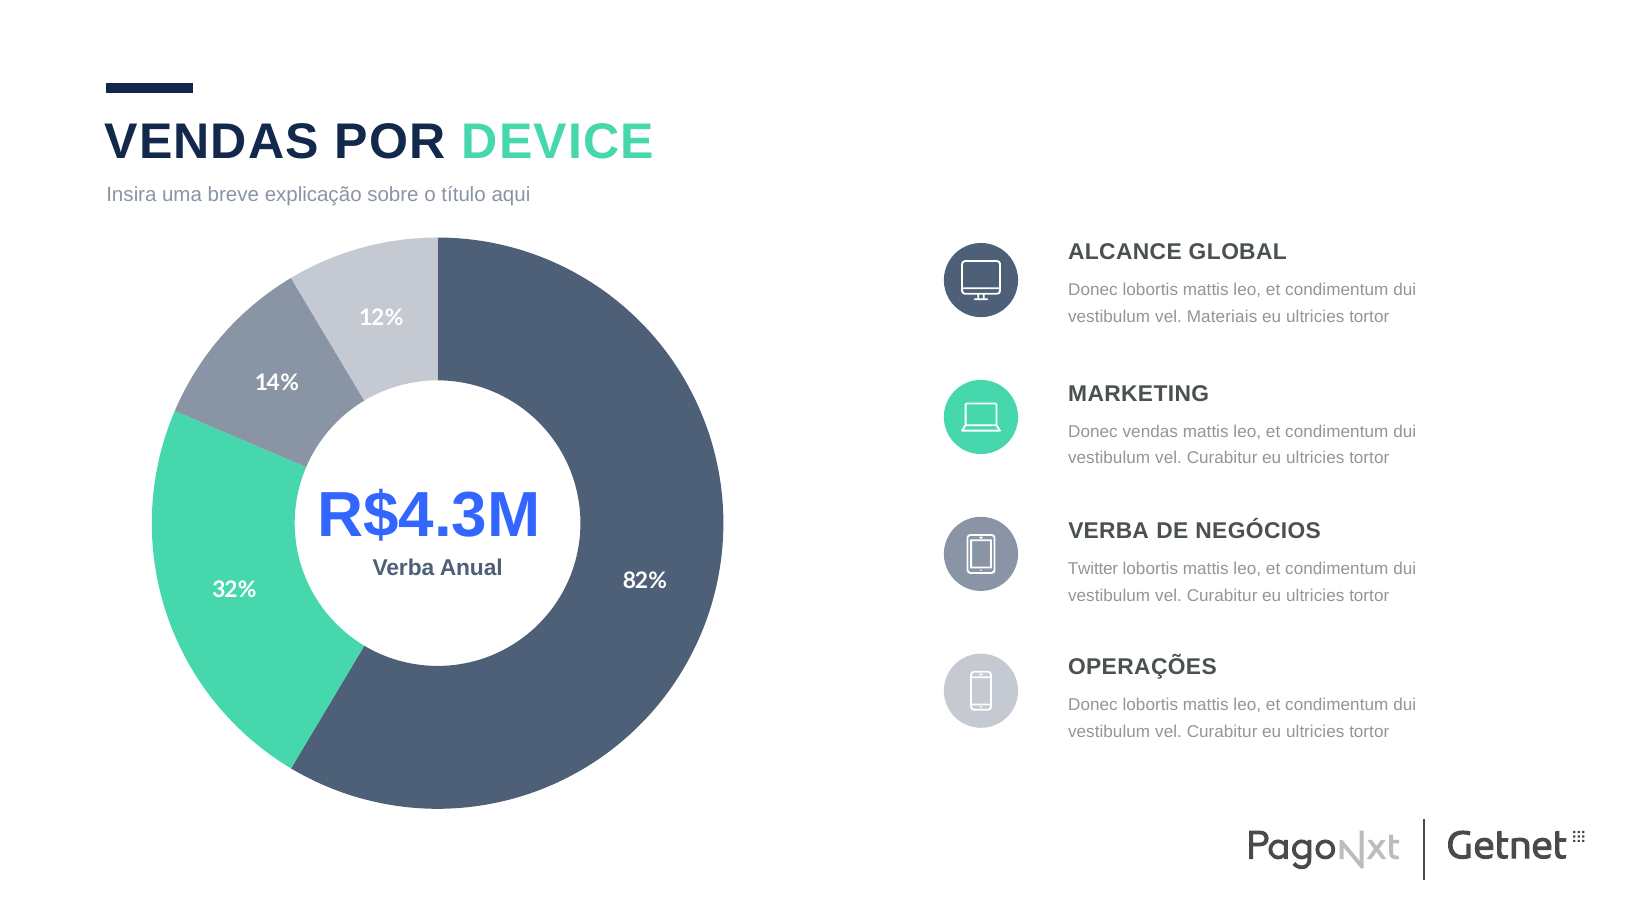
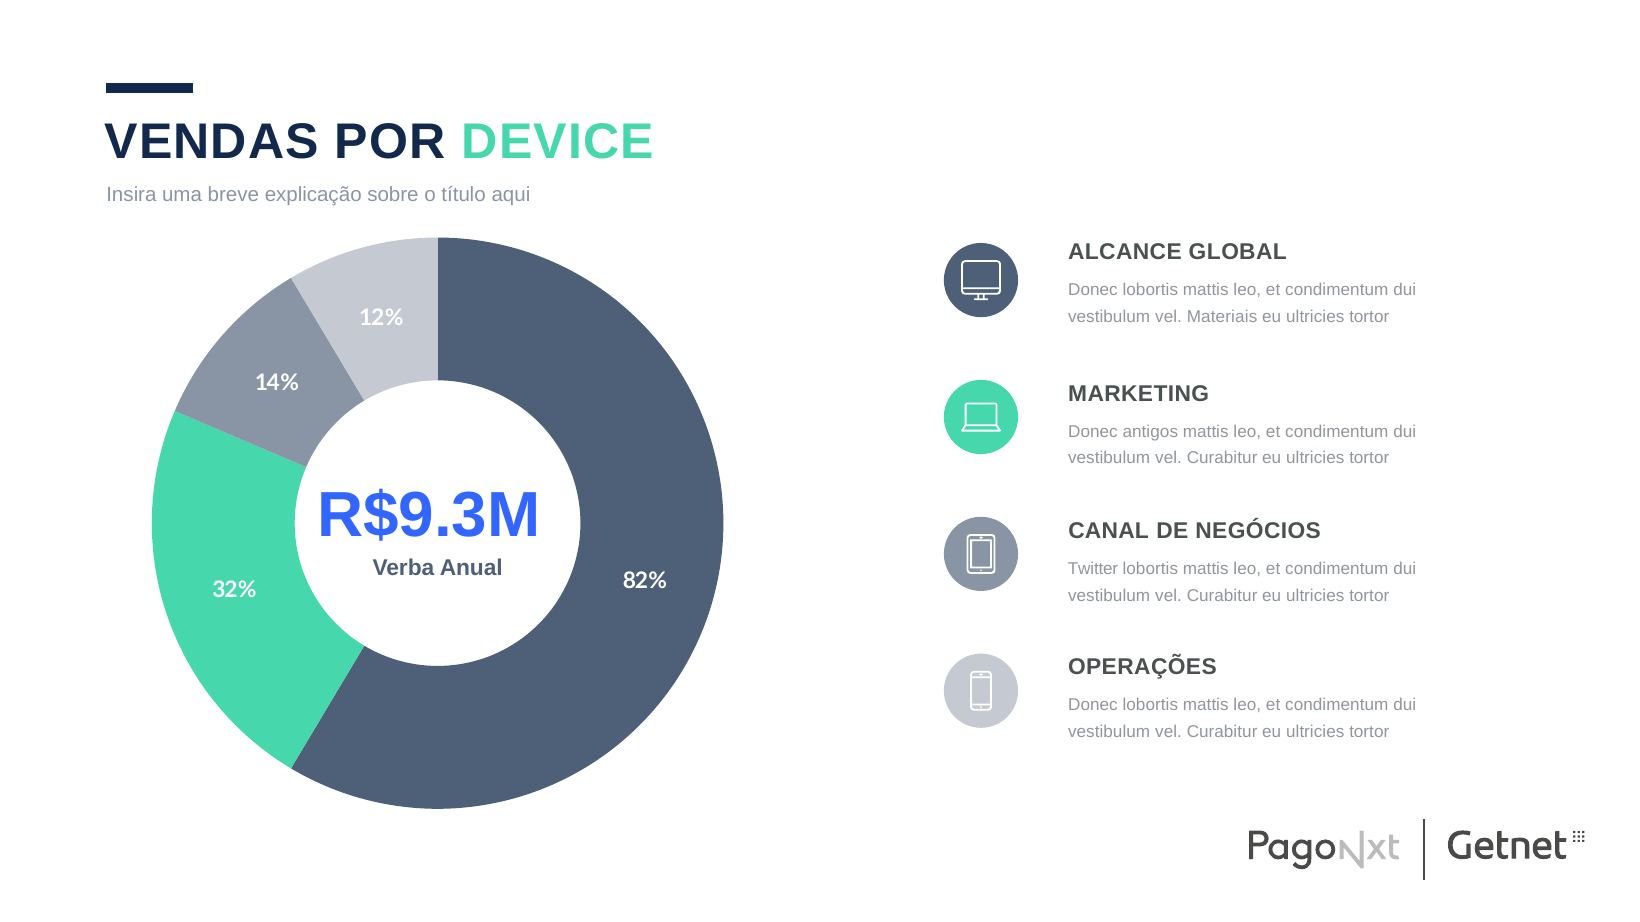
Donec vendas: vendas -> antigos
R$4.3M: R$4.3M -> R$9.3M
VERBA at (1109, 532): VERBA -> CANAL
